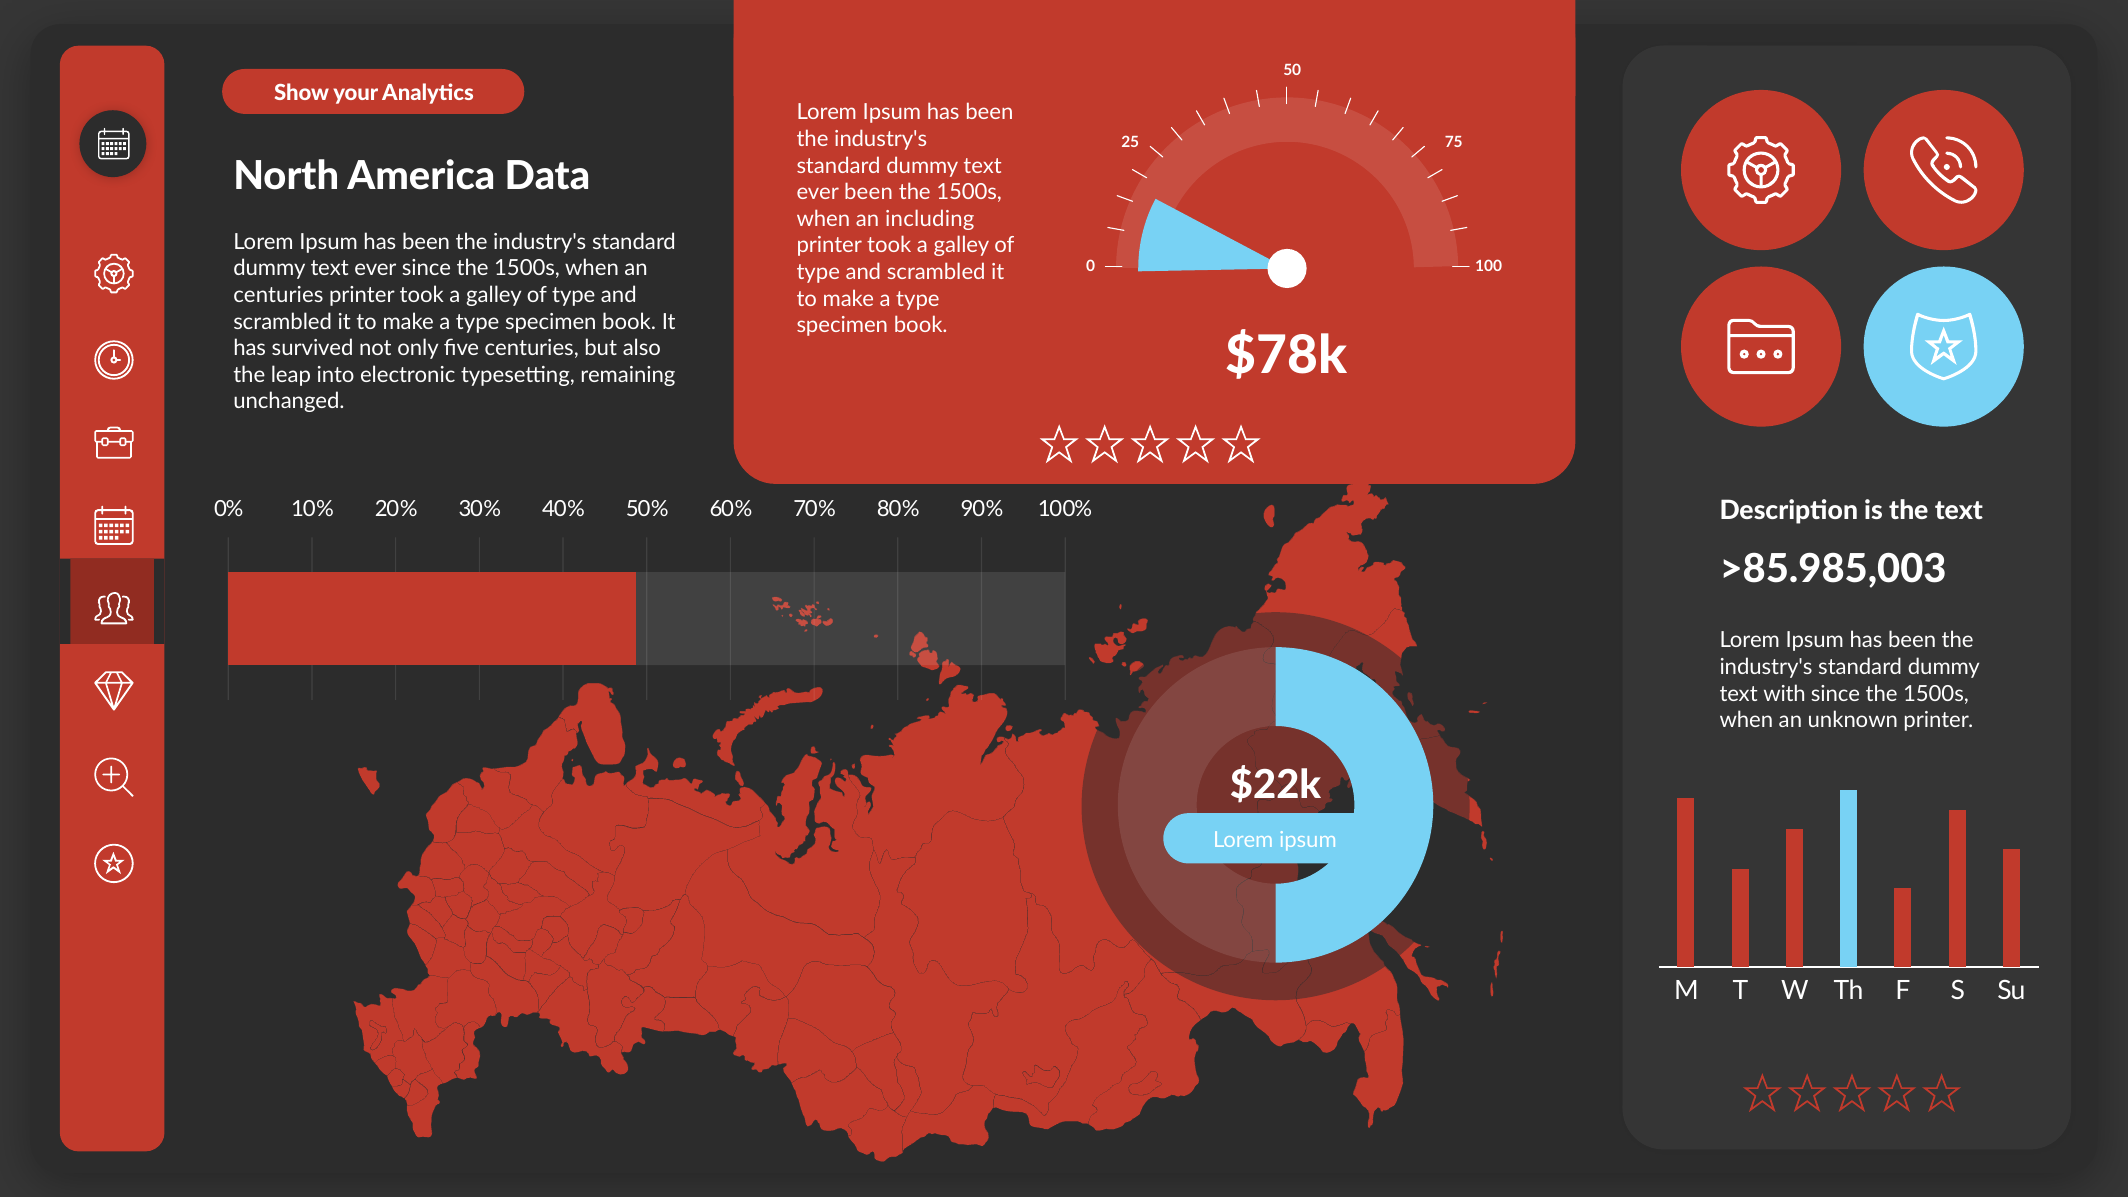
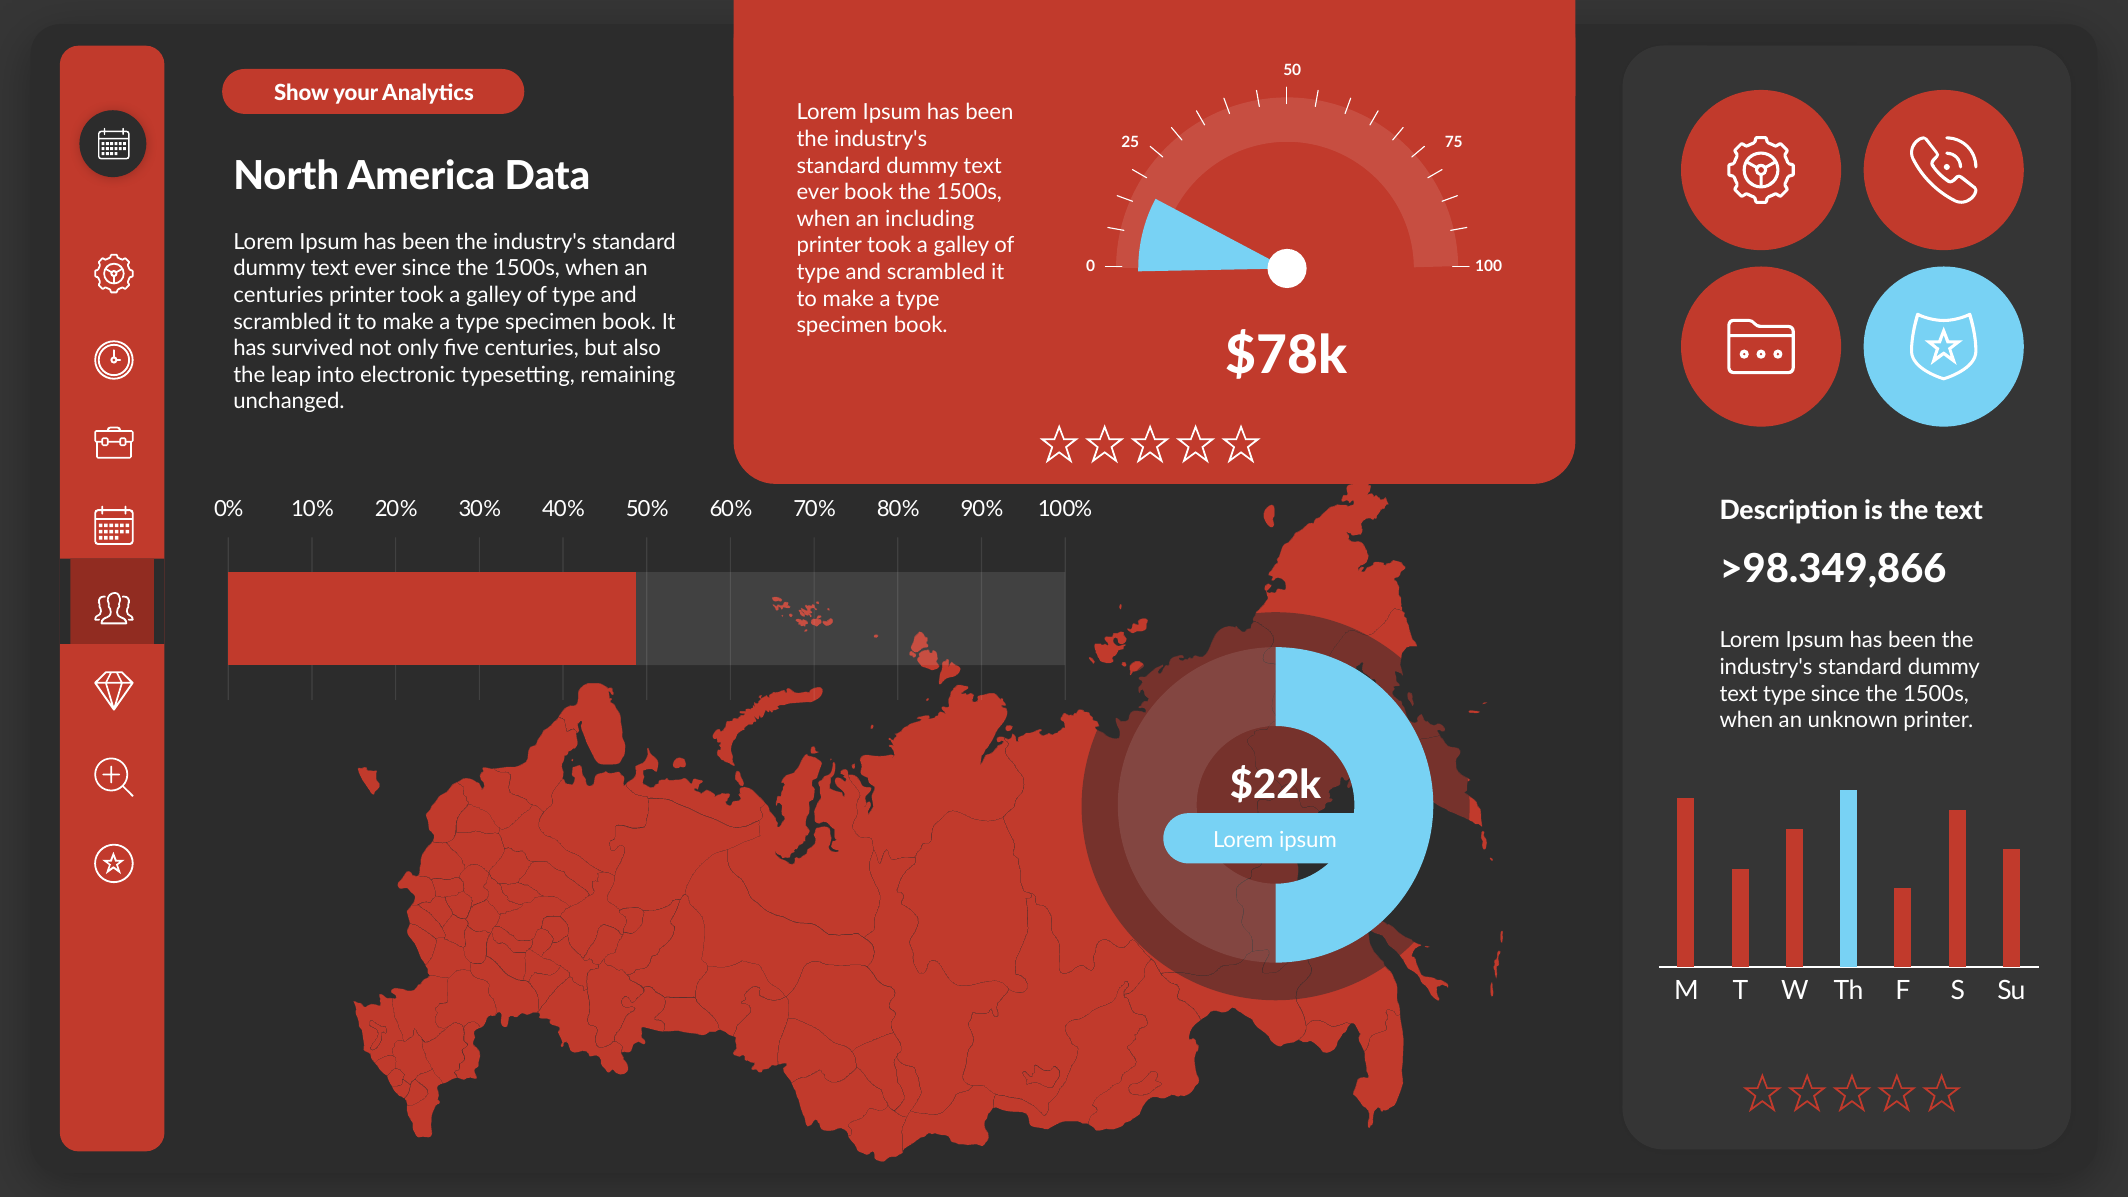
ever been: been -> book
>85.985,003: >85.985,003 -> >98.349,866
text with: with -> type
